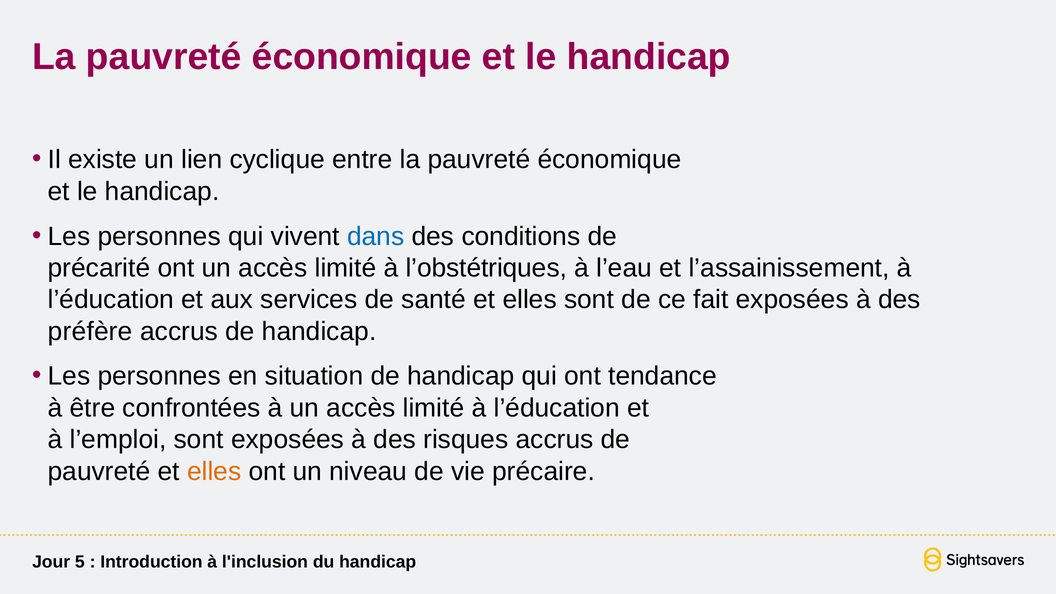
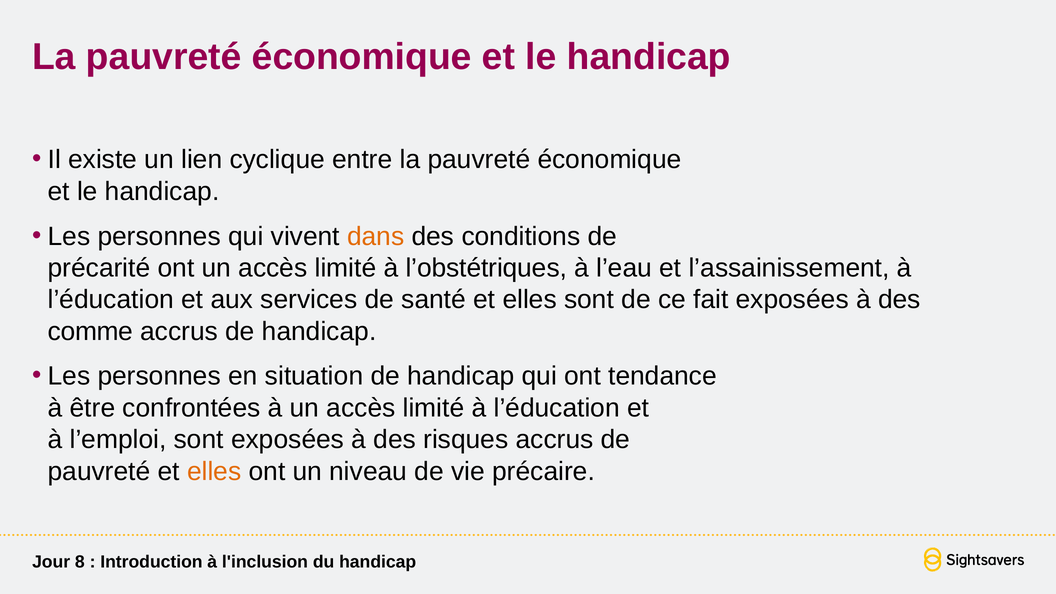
dans colour: blue -> orange
préfère: préfère -> comme
5: 5 -> 8
